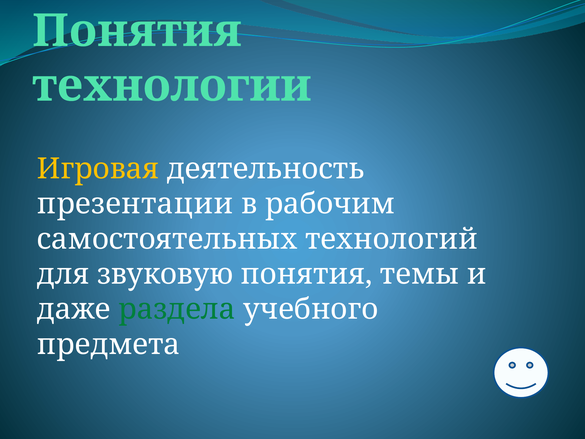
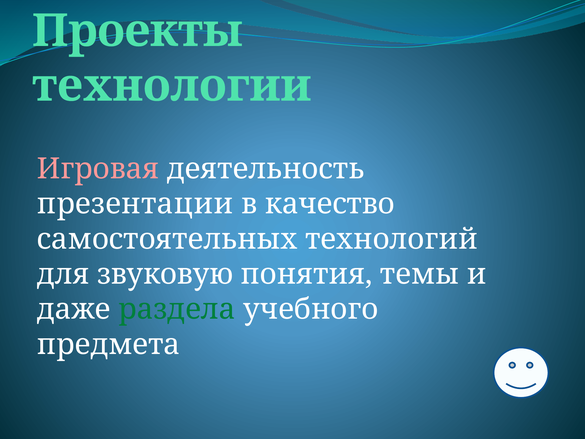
Понятия at (137, 31): Понятия -> Проекты
Игровая colour: yellow -> pink
рабочим: рабочим -> качество
